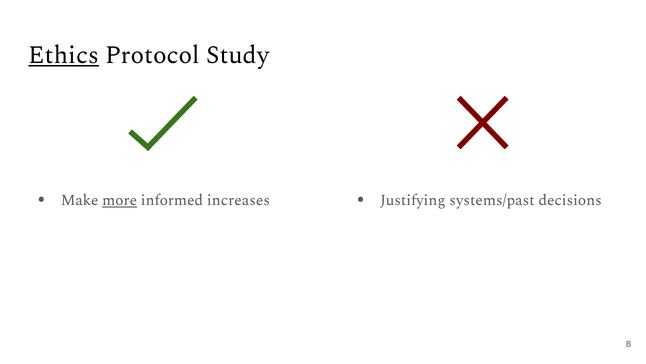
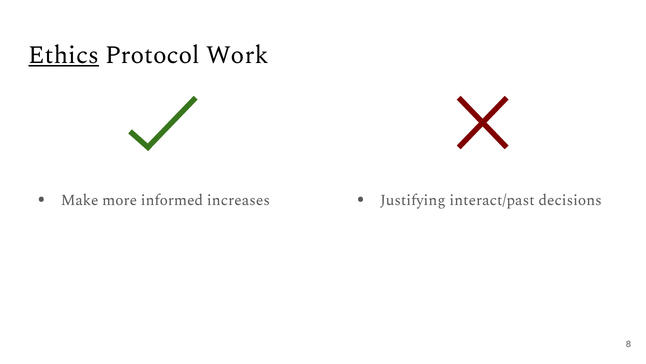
Study: Study -> Work
more underline: present -> none
systems/past: systems/past -> interact/past
